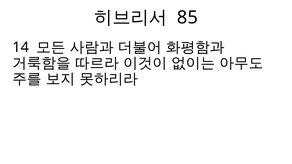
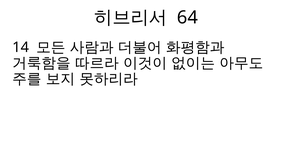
85: 85 -> 64
